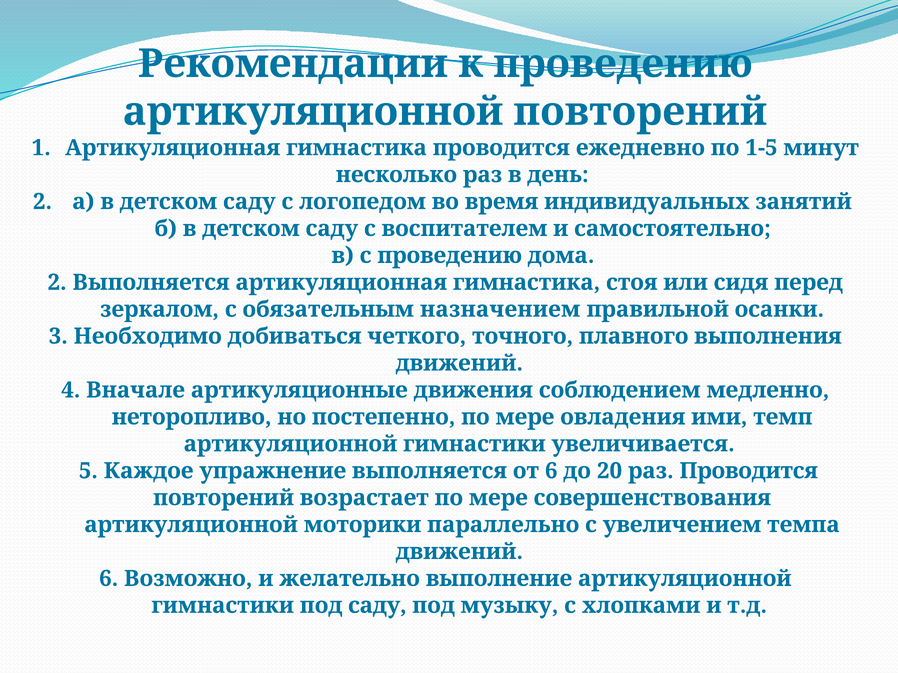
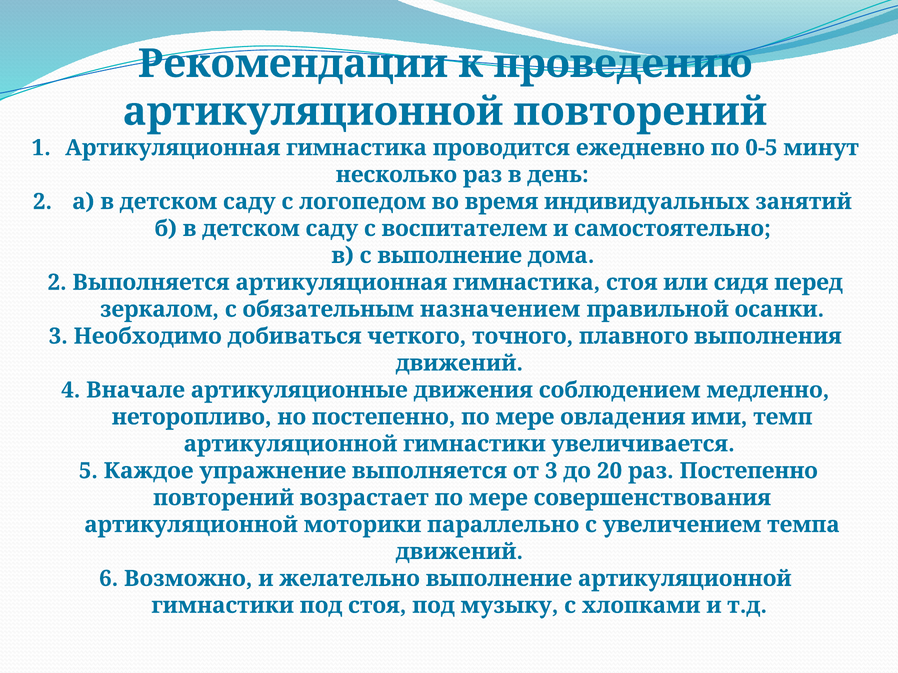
1-5: 1-5 -> 0-5
с проведению: проведению -> выполнение
от 6: 6 -> 3
раз Проводится: Проводится -> Постепенно
под саду: саду -> стоя
